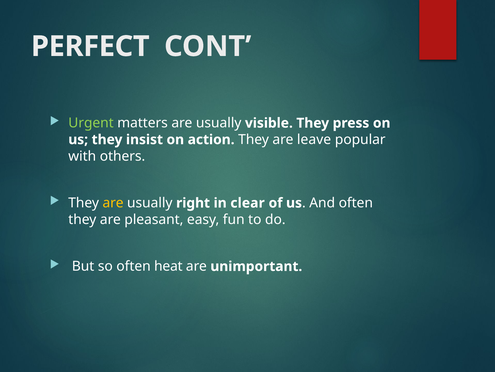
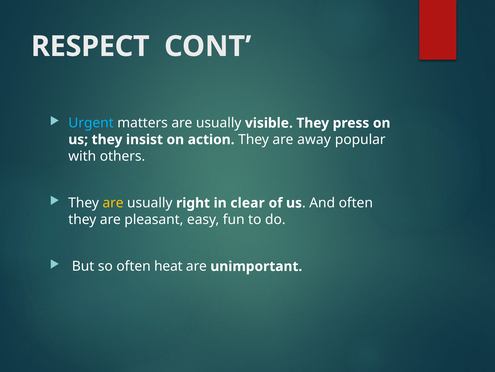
PERFECT: PERFECT -> RESPECT
Urgent colour: light green -> light blue
leave: leave -> away
